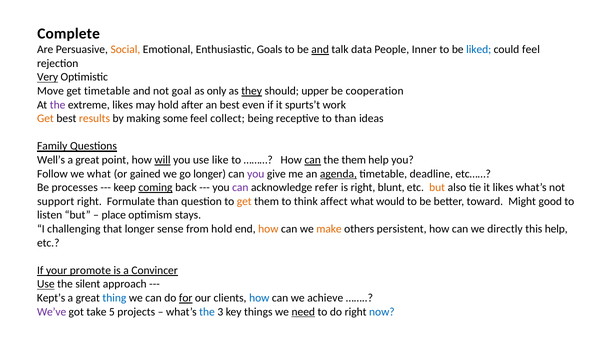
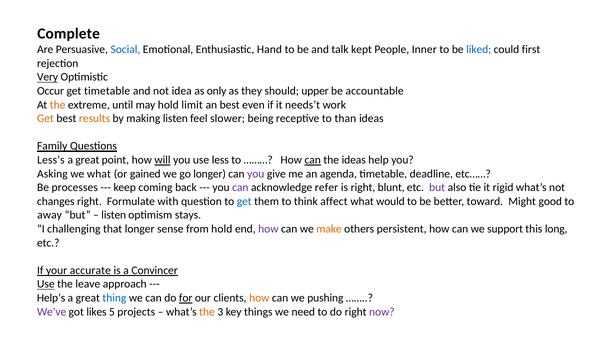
Social colour: orange -> blue
Goals: Goals -> Hand
and at (320, 50) underline: present -> none
data: data -> kept
could feel: feel -> first
Move: Move -> Occur
goal: goal -> idea
they underline: present -> none
cooperation: cooperation -> accountable
the at (58, 105) colour: purple -> orange
extreme likes: likes -> until
after: after -> limit
spurts’t: spurts’t -> needs’t
making some: some -> listen
collect: collect -> slower
Well’s: Well’s -> Less’s
like: like -> less
the them: them -> ideas
Follow: Follow -> Asking
agenda underline: present -> none
coming underline: present -> none
but at (437, 187) colour: orange -> purple
it likes: likes -> rigid
support: support -> changes
Formulate than: than -> with
get at (244, 201) colour: orange -> blue
listen: listen -> away
place at (114, 215): place -> listen
how at (268, 229) colour: orange -> purple
directly: directly -> support
this help: help -> long
promote: promote -> accurate
silent: silent -> leave
Kept’s: Kept’s -> Help’s
how at (259, 298) colour: blue -> orange
achieve: achieve -> pushing
take: take -> likes
the at (207, 312) colour: blue -> orange
need underline: present -> none
now colour: blue -> purple
